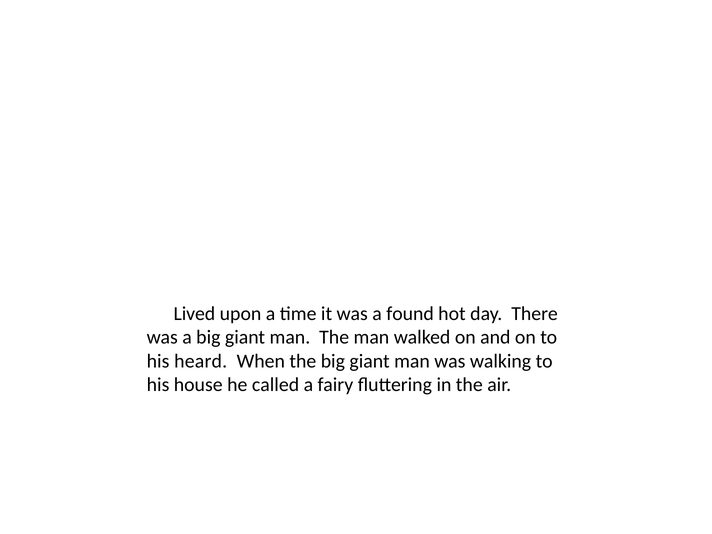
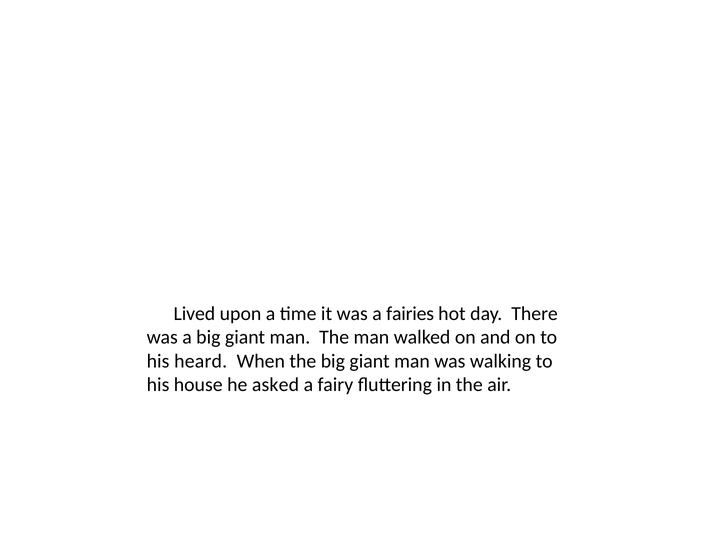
found: found -> fairies
called: called -> asked
